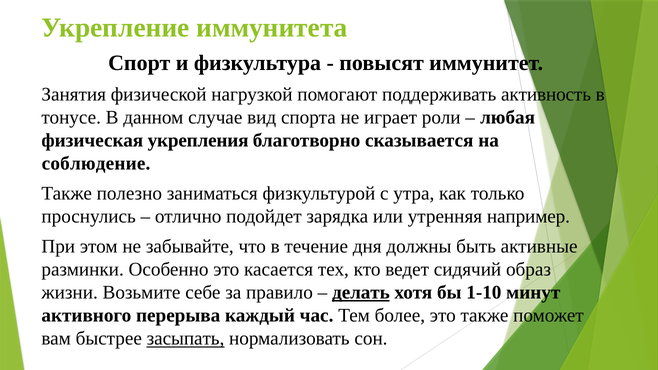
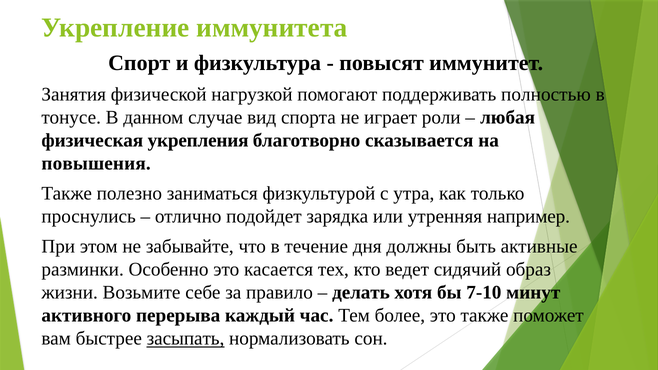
активность: активность -> полностью
соблюдение: соблюдение -> повышения
делать underline: present -> none
1-10: 1-10 -> 7-10
